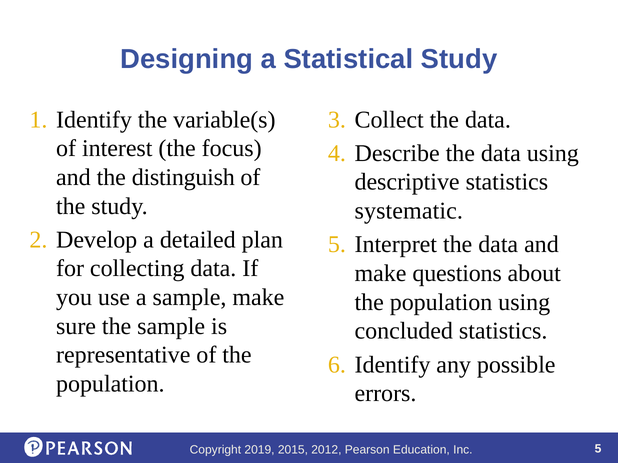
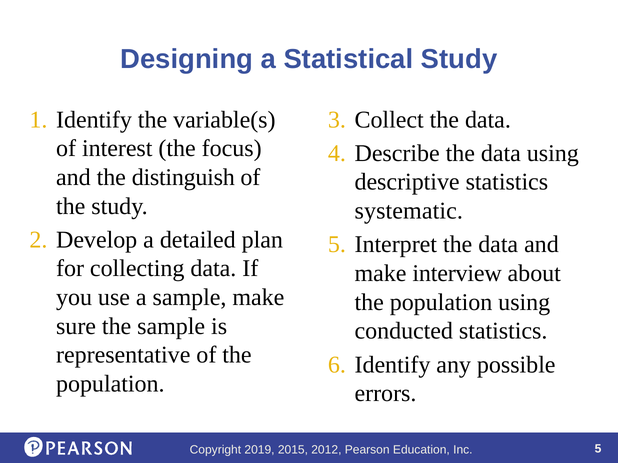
questions: questions -> interview
concluded: concluded -> conducted
